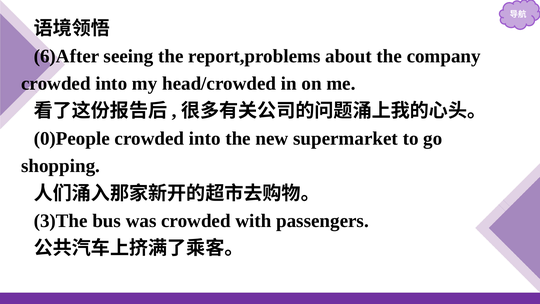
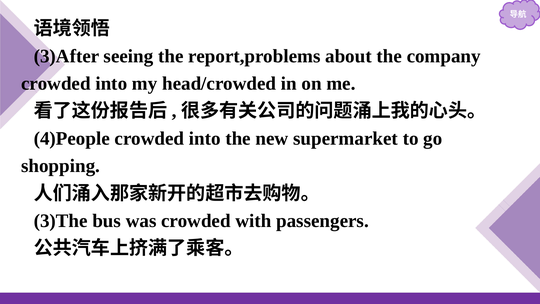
6)After: 6)After -> 3)After
0)People: 0)People -> 4)People
